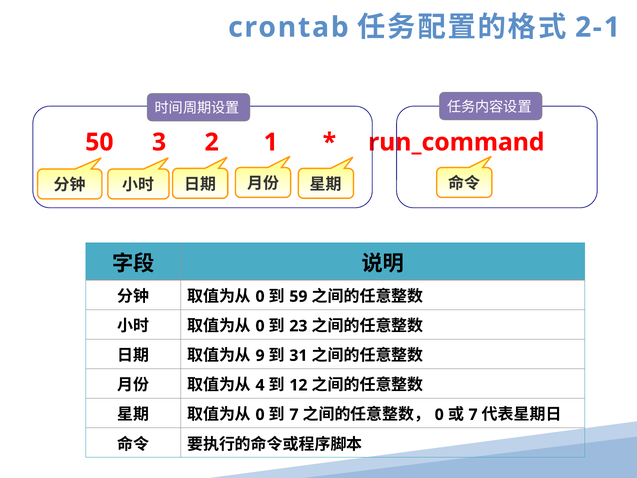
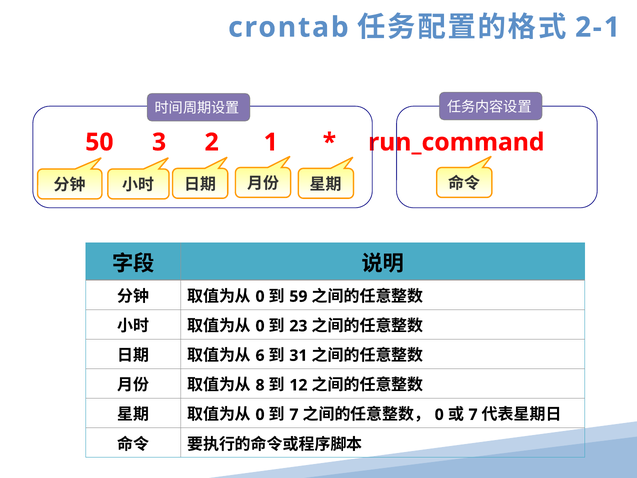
9: 9 -> 6
4: 4 -> 8
